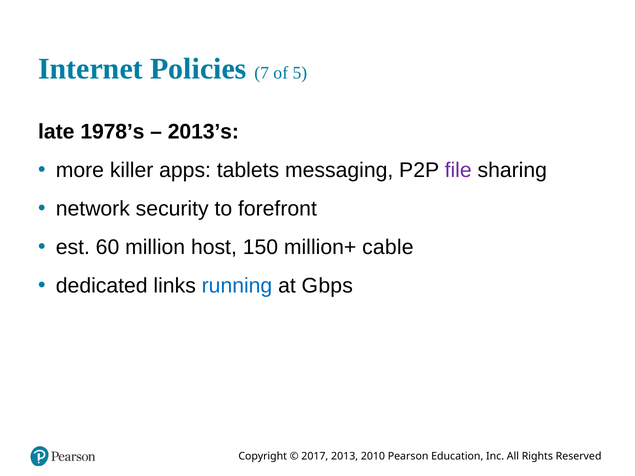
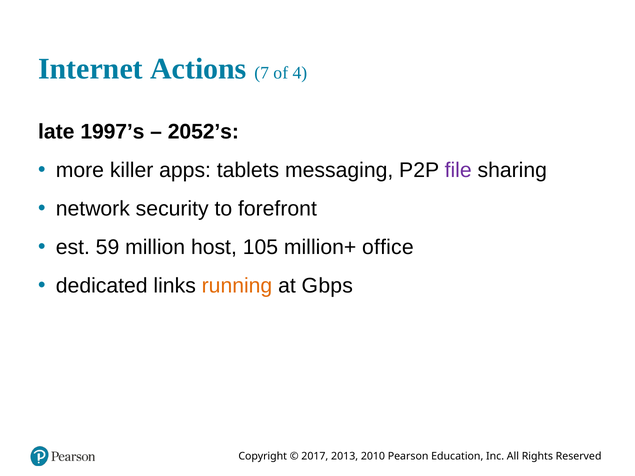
Policies: Policies -> Actions
5: 5 -> 4
1978’s: 1978’s -> 1997’s
2013’s: 2013’s -> 2052’s
60: 60 -> 59
150: 150 -> 105
cable: cable -> office
running colour: blue -> orange
